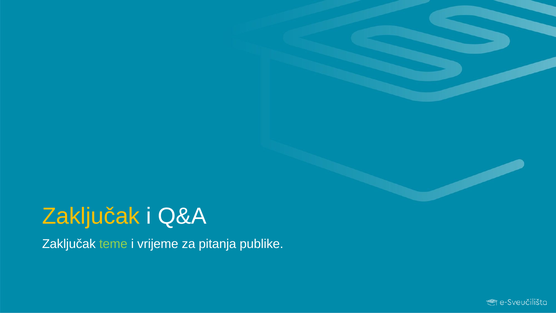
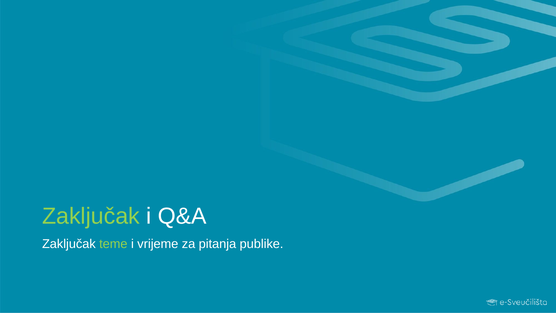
Zaključak at (91, 216) colour: yellow -> light green
